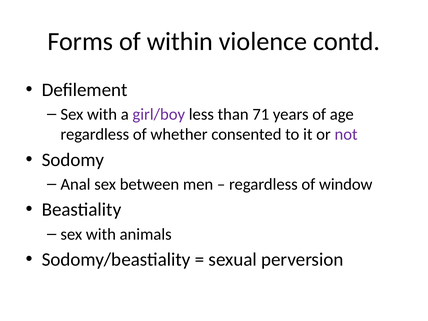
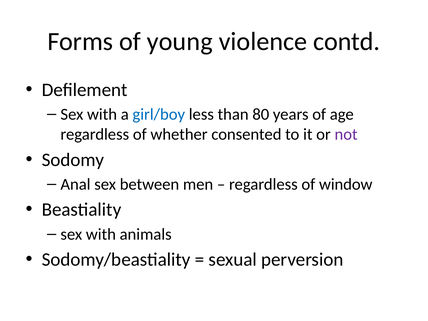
within: within -> young
girl/boy colour: purple -> blue
71: 71 -> 80
